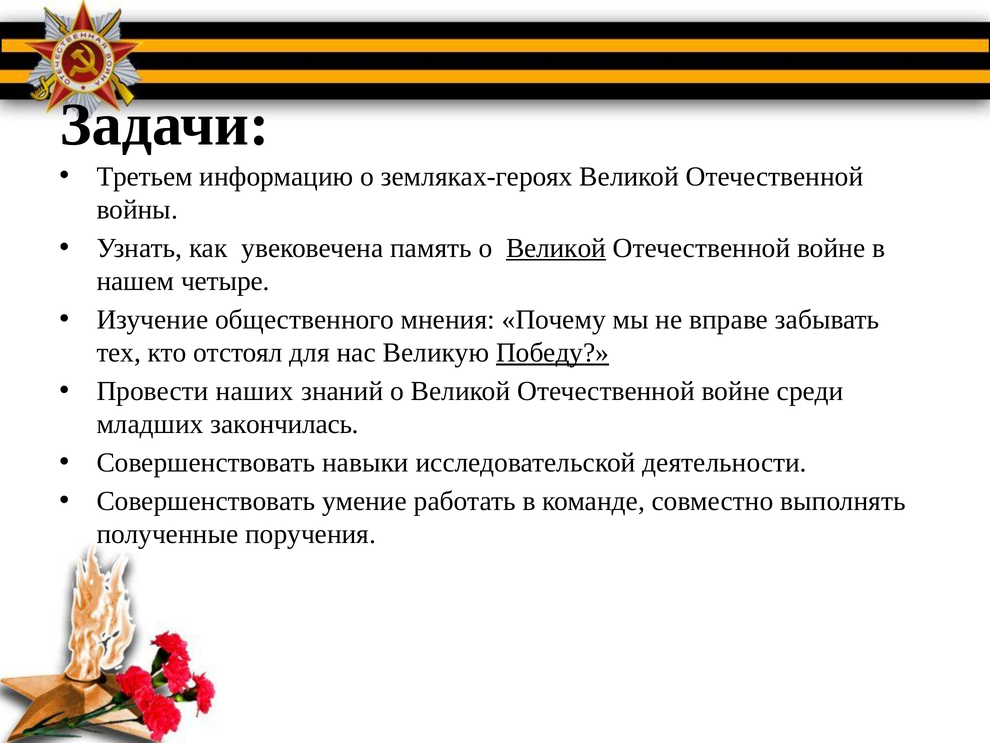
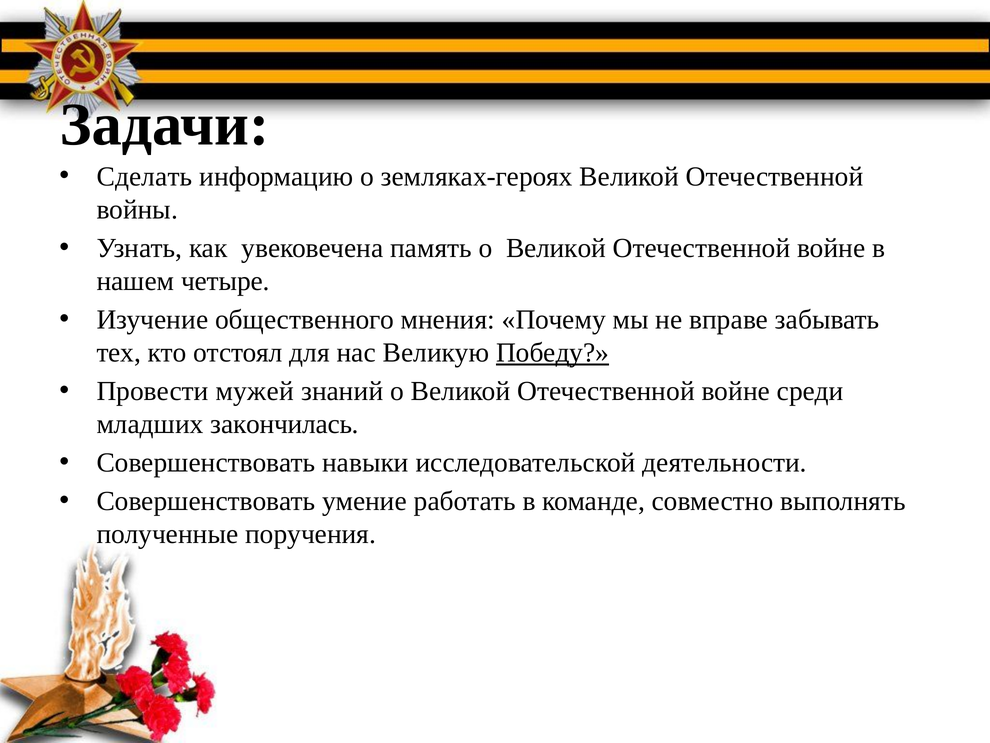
Третьем: Третьем -> Сделать
Великой at (556, 248) underline: present -> none
наших: наших -> мужей
